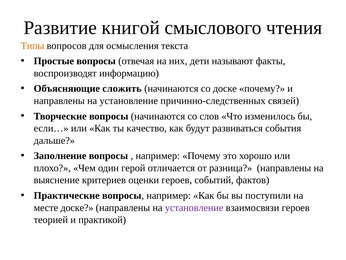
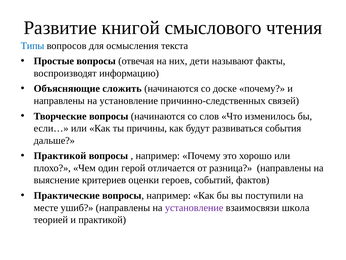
Типы colour: orange -> blue
качество: качество -> причины
Заполнение at (60, 156): Заполнение -> Практикой
месте доске: доске -> ушиб
взаимосвязи героев: героев -> школа
